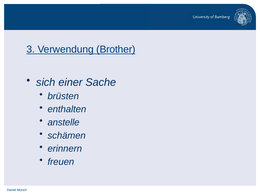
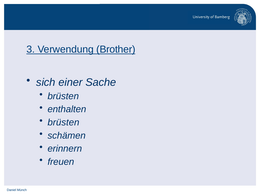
anstelle at (64, 122): anstelle -> brüsten
